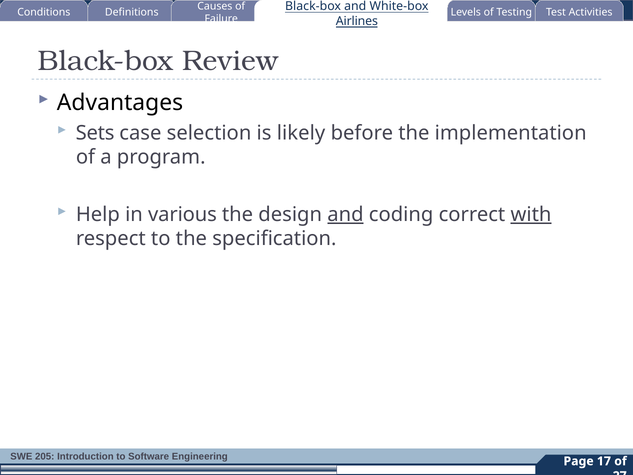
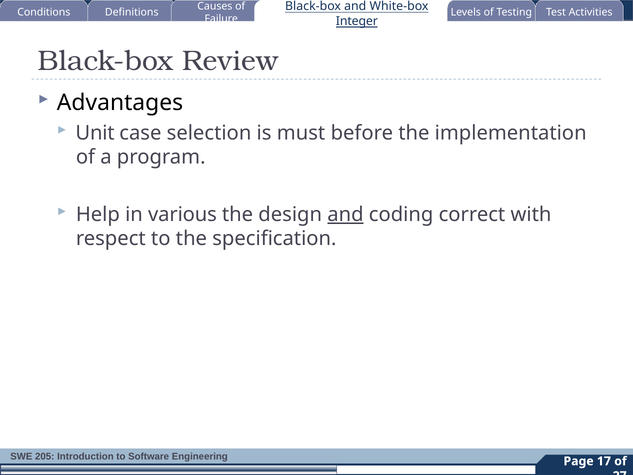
Airlines: Airlines -> Integer
Sets: Sets -> Unit
likely: likely -> must
with underline: present -> none
